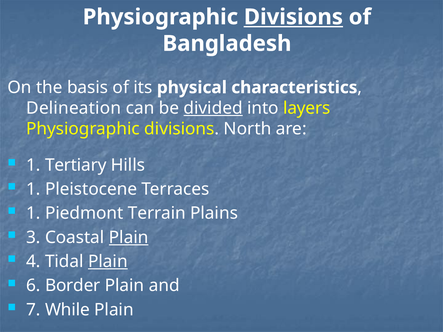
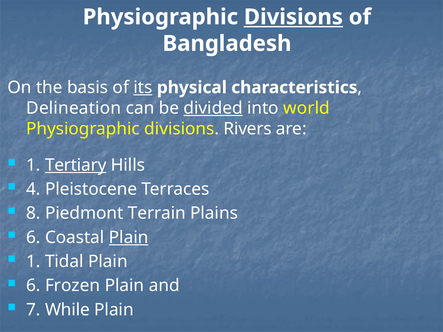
its underline: none -> present
layers: layers -> world
North: North -> Rivers
Tertiary underline: none -> present
1 at (33, 189): 1 -> 4
1 at (33, 213): 1 -> 8
3 at (33, 238): 3 -> 6
4 at (33, 262): 4 -> 1
Plain at (108, 262) underline: present -> none
Border: Border -> Frozen
